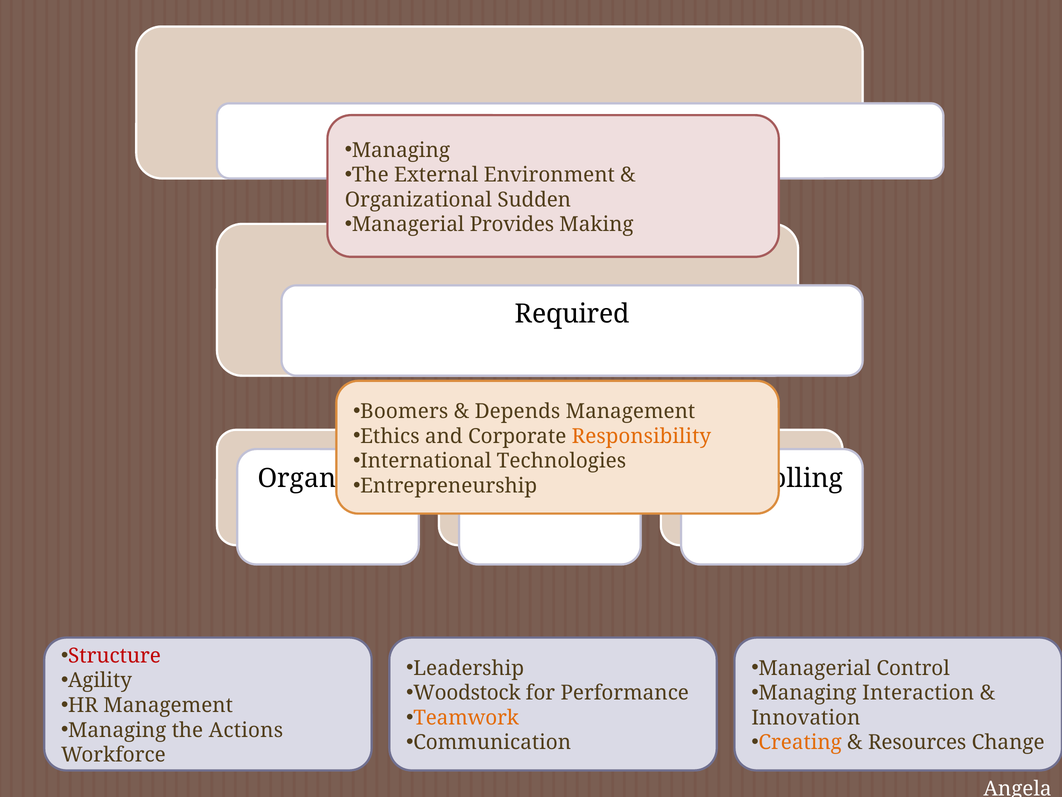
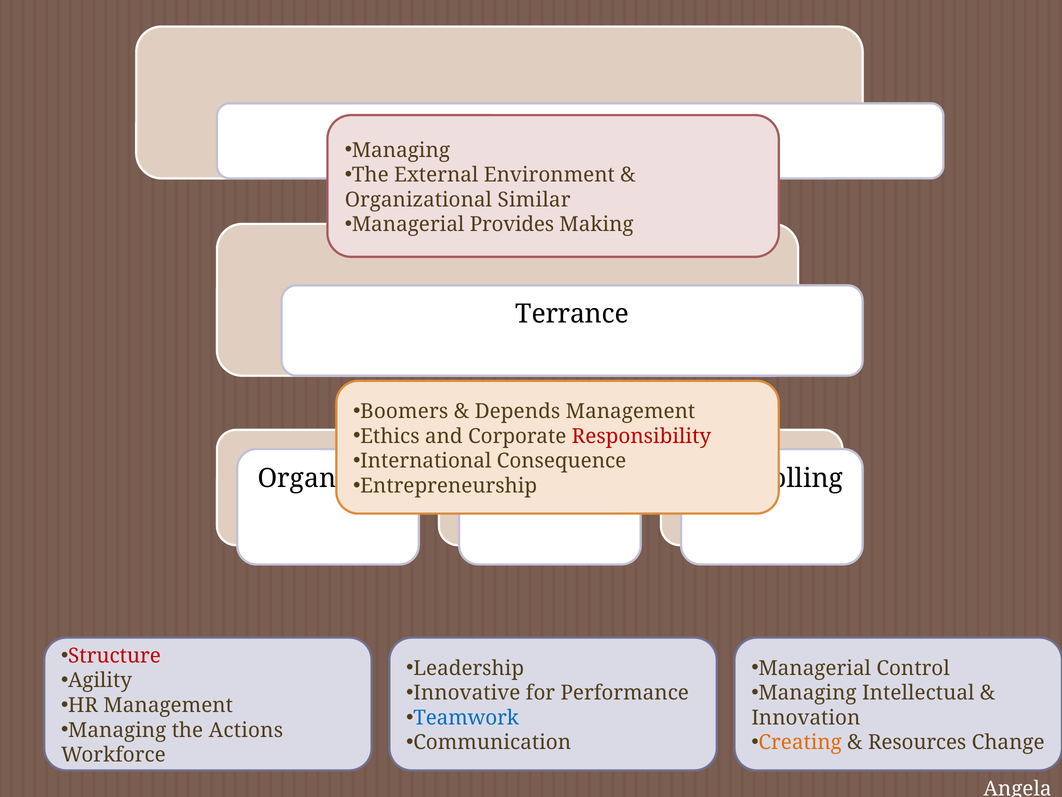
Sudden: Sudden -> Similar
Required: Required -> Terrance
Responsibility colour: orange -> red
Technologies: Technologies -> Consequence
Woodstock: Woodstock -> Innovative
Interaction: Interaction -> Intellectual
Teamwork colour: orange -> blue
